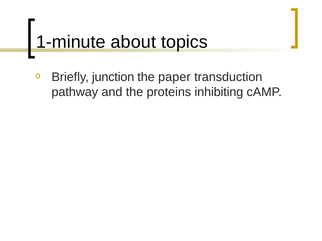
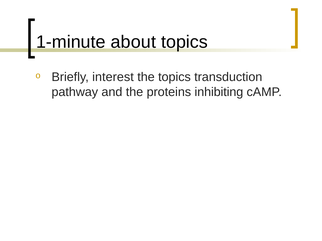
junction: junction -> interest
the paper: paper -> topics
